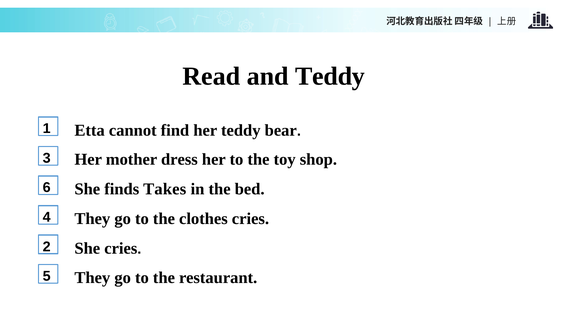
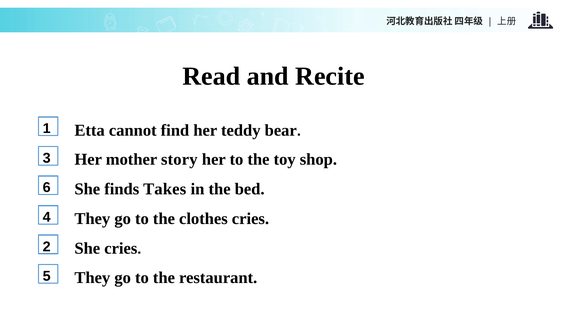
and Teddy: Teddy -> Recite
dress: dress -> story
